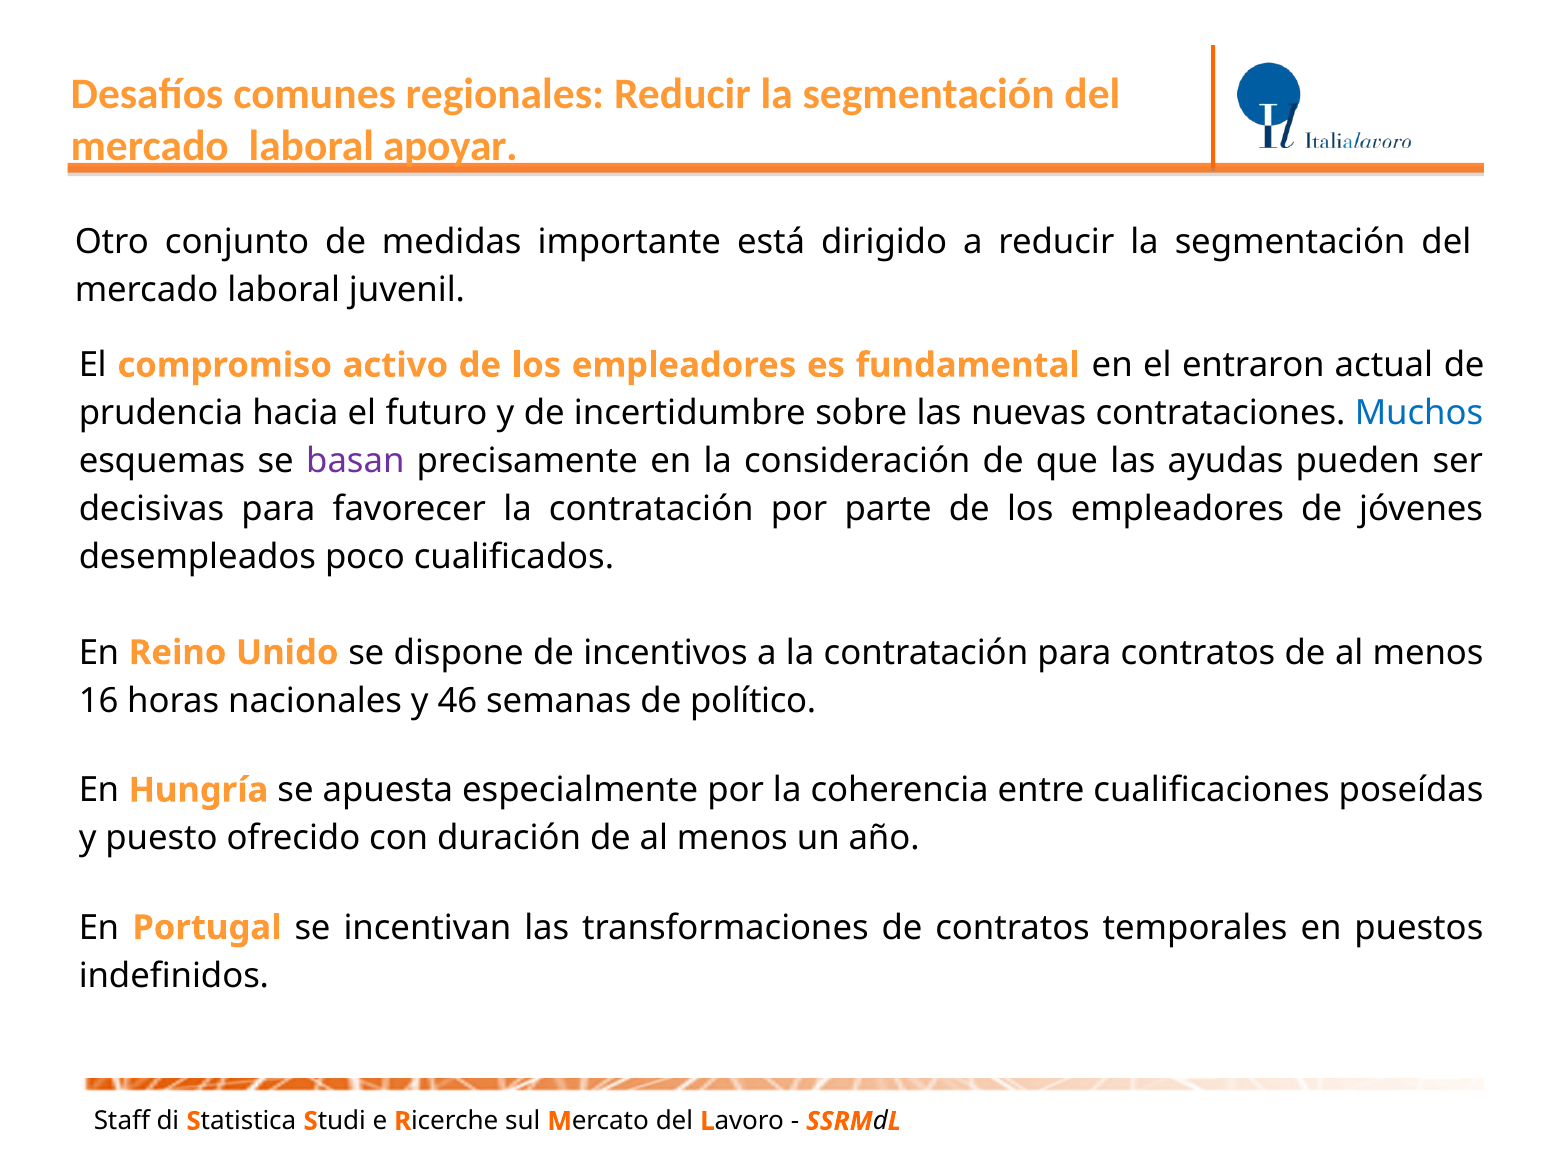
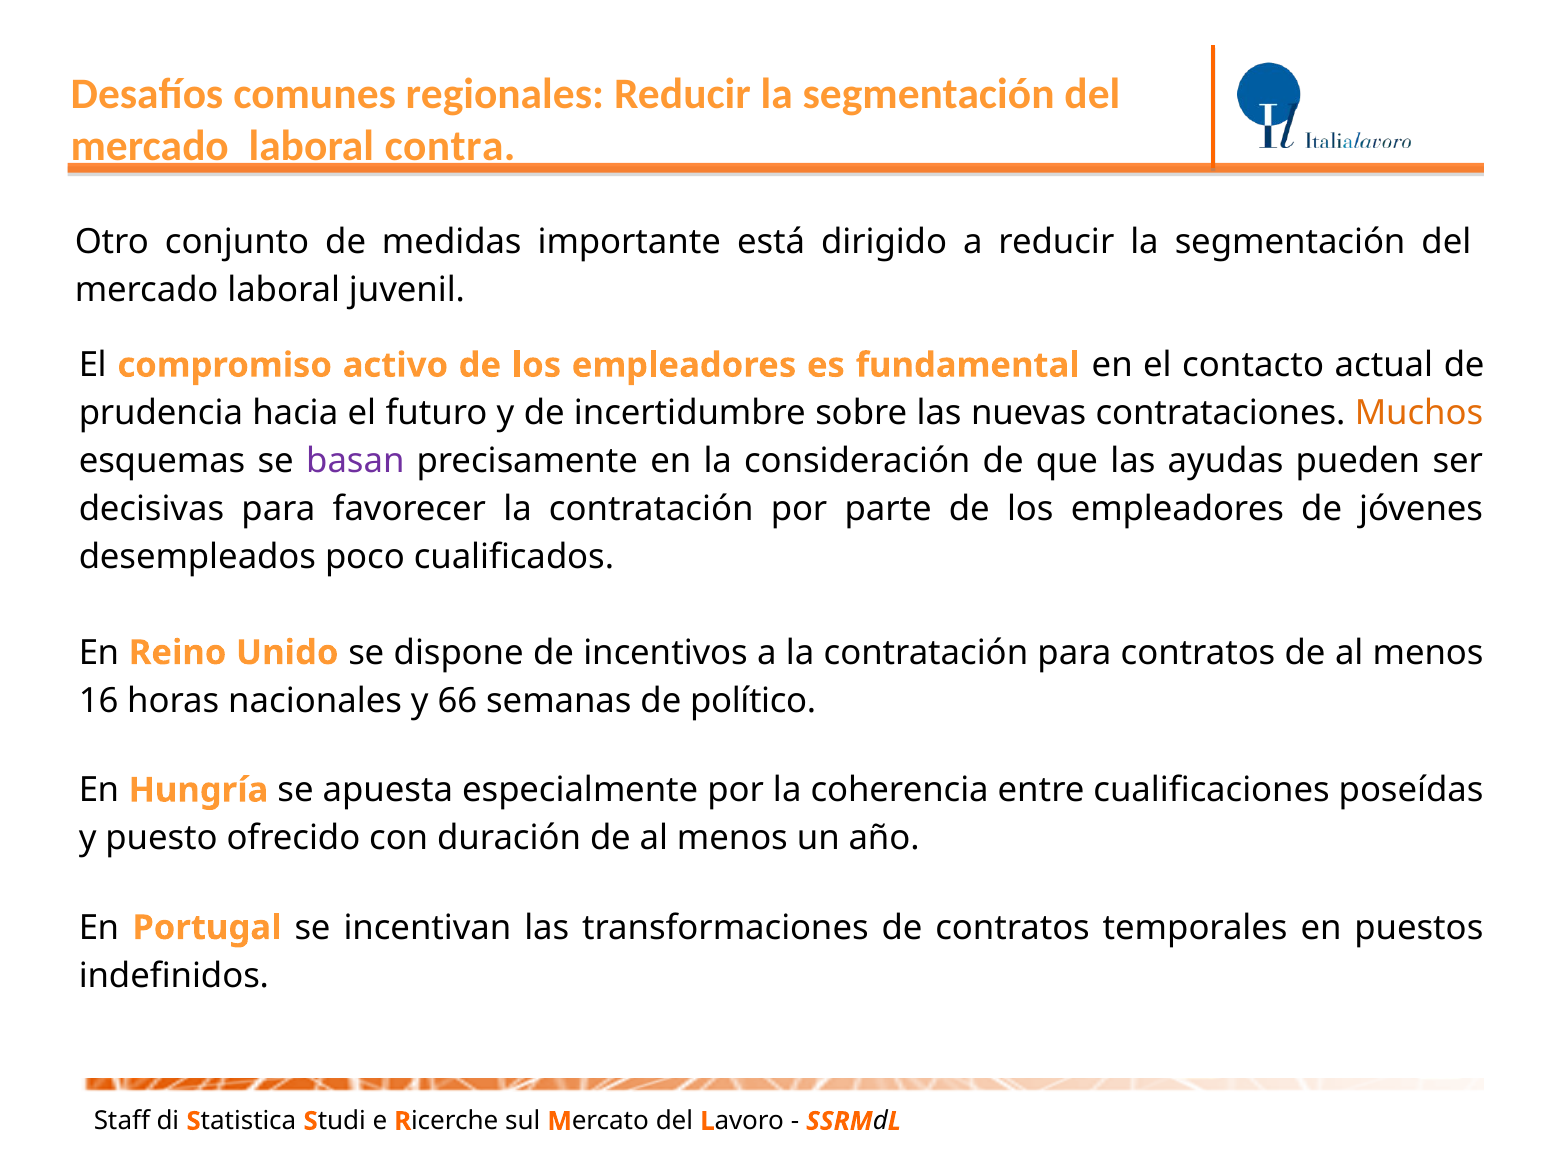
apoyar: apoyar -> contra
entraron: entraron -> contacto
Muchos colour: blue -> orange
46: 46 -> 66
